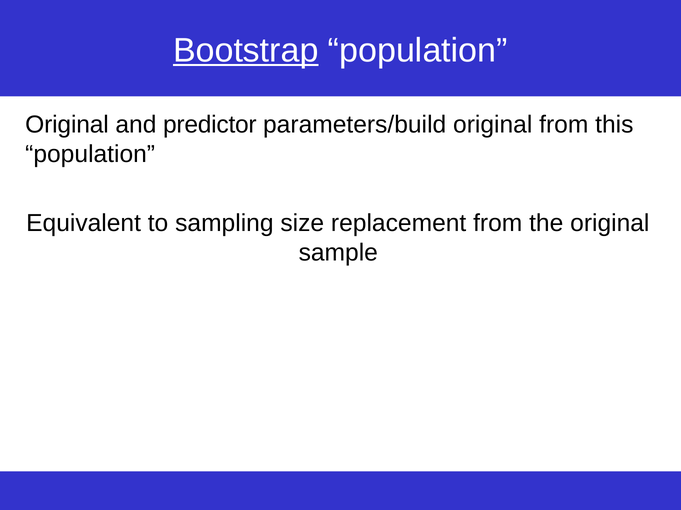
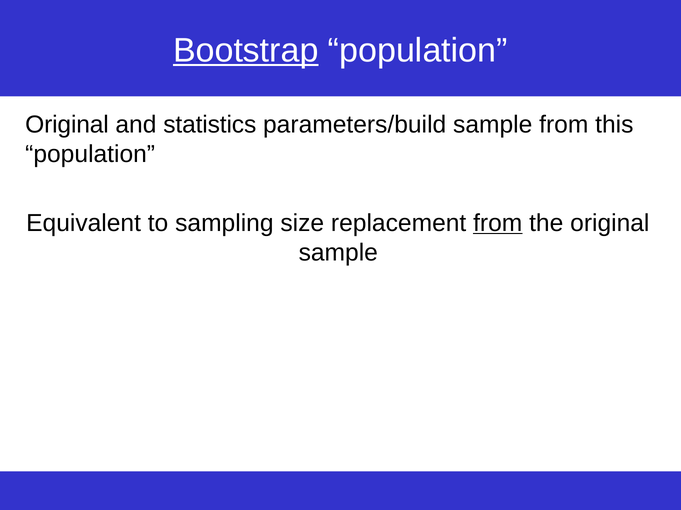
predictor: predictor -> statistics
parameters/build original: original -> sample
from at (498, 223) underline: none -> present
